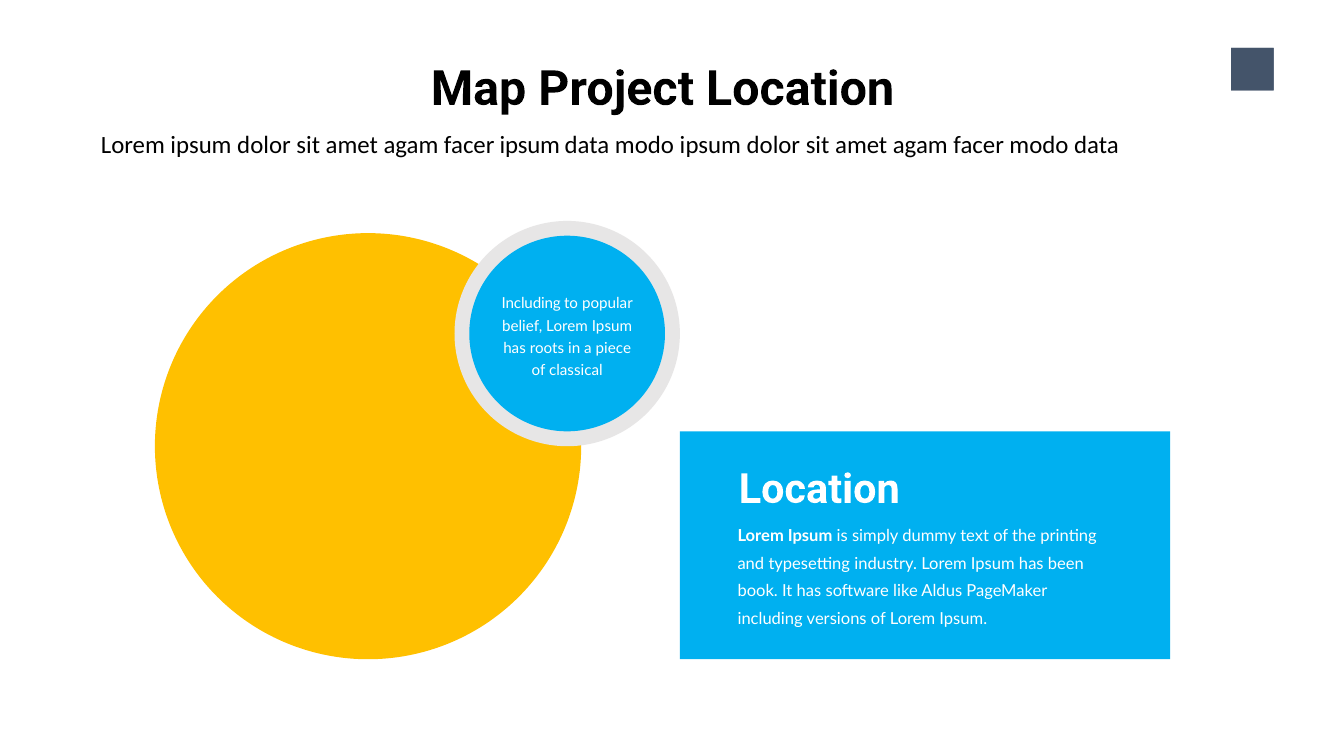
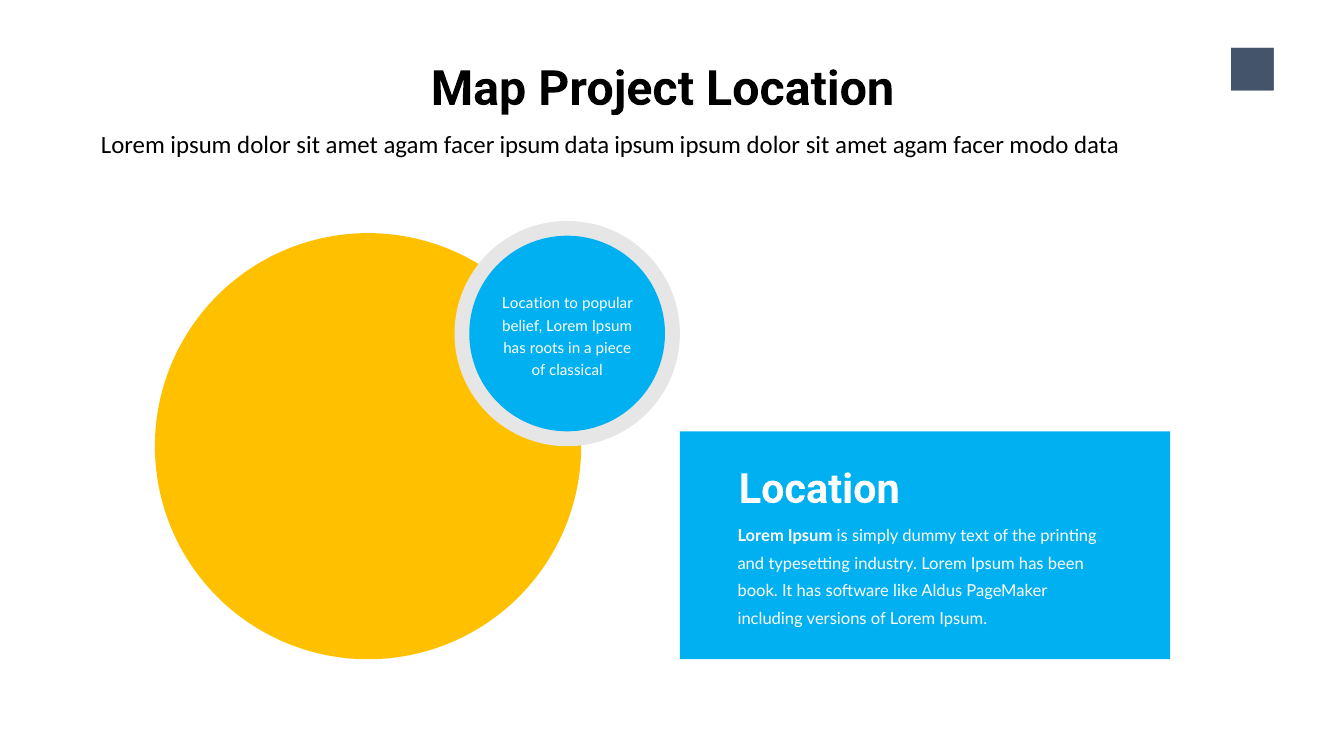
data modo: modo -> ipsum
Including at (531, 304): Including -> Location
